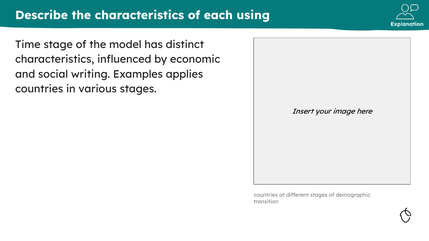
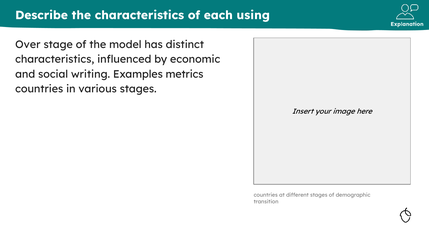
Time: Time -> Over
applies: applies -> metrics
